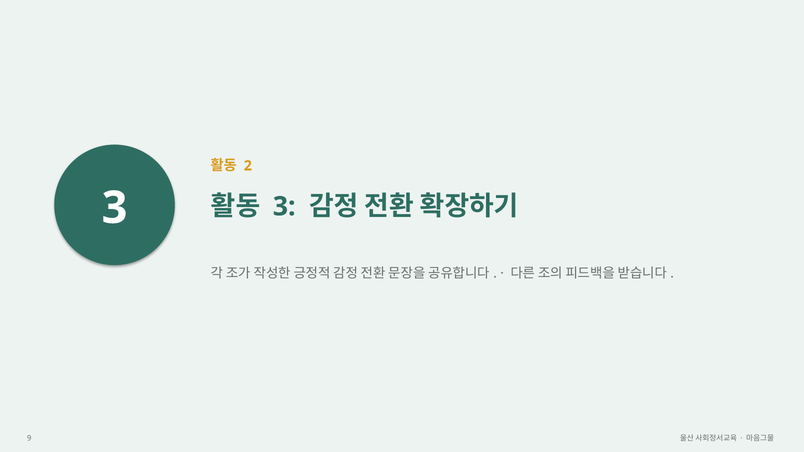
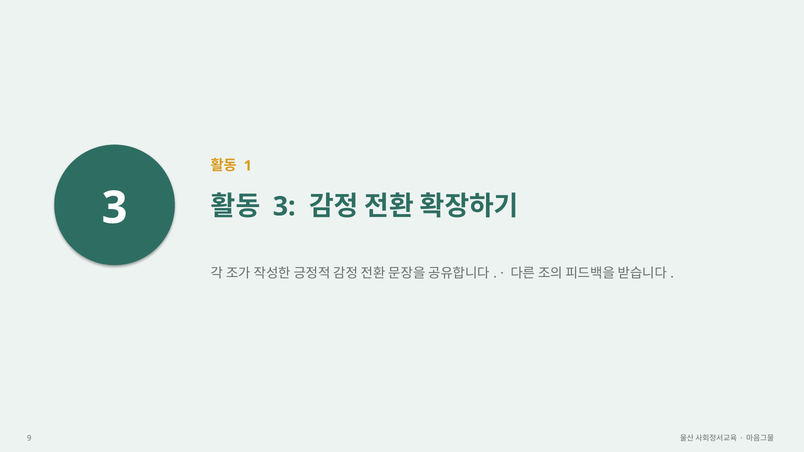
2: 2 -> 1
